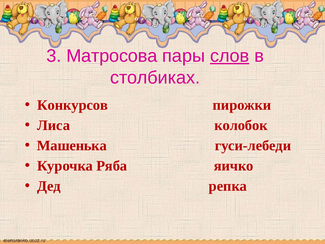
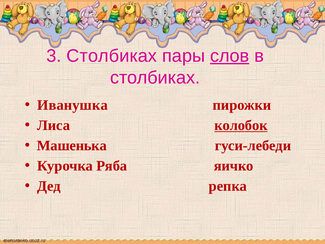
3 Матросова: Матросова -> Столбиках
Конкурсов: Конкурсов -> Иванушка
колобок underline: none -> present
